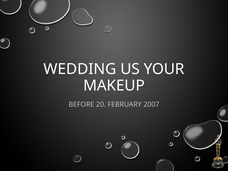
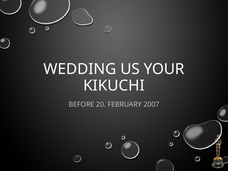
MAKEUP: MAKEUP -> KIKUCHI
